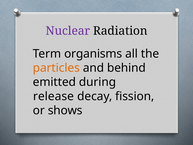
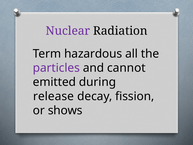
organisms: organisms -> hazardous
particles colour: orange -> purple
behind: behind -> cannot
